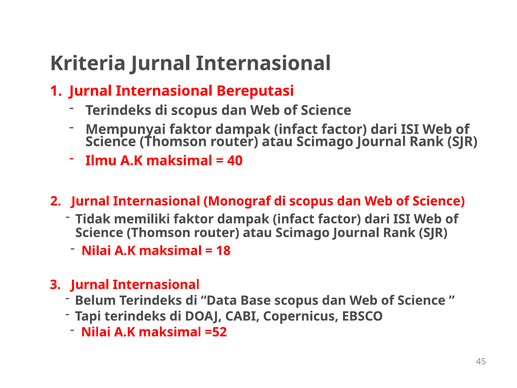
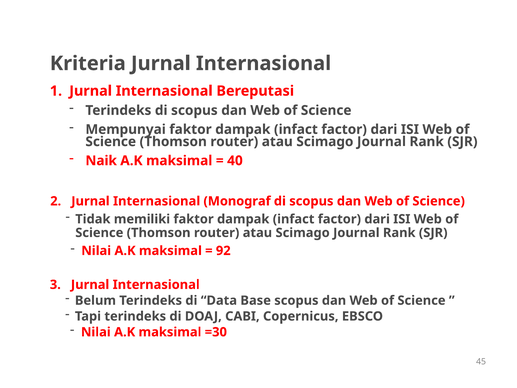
Ilmu: Ilmu -> Naik
18: 18 -> 92
=52: =52 -> =30
